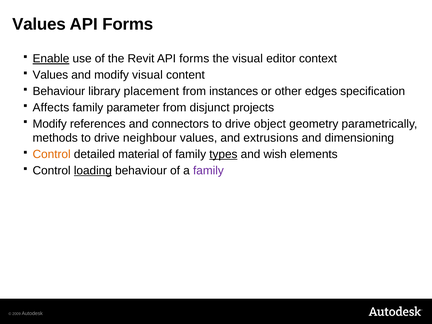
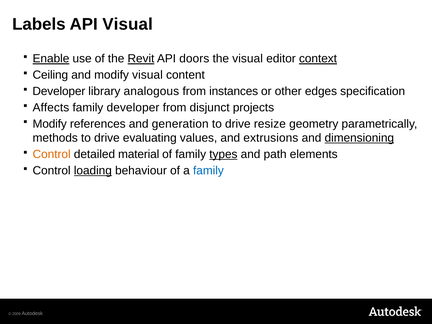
Values at (39, 24): Values -> Labels
Forms at (128, 24): Forms -> Visual
Revit underline: none -> present
forms at (194, 59): forms -> doors
context underline: none -> present
Values at (50, 75): Values -> Ceiling
Behaviour at (59, 91): Behaviour -> Developer
placement: placement -> analogous
family parameter: parameter -> developer
connectors: connectors -> generation
object: object -> resize
neighbour: neighbour -> evaluating
dimensioning underline: none -> present
wish: wish -> path
family at (208, 171) colour: purple -> blue
